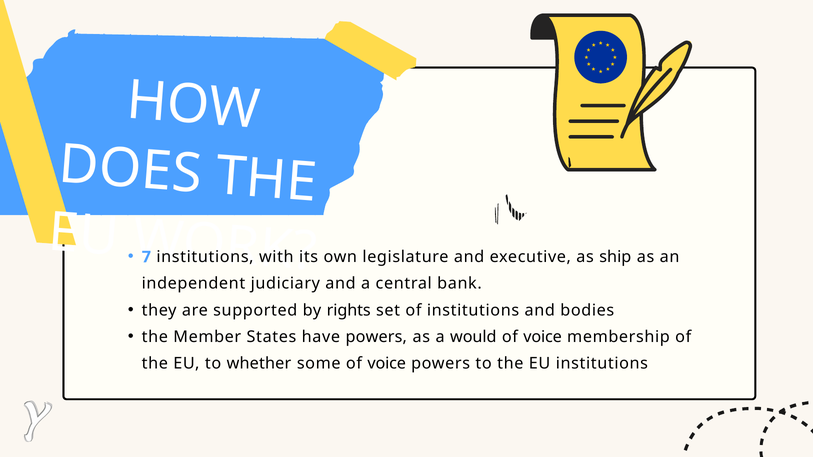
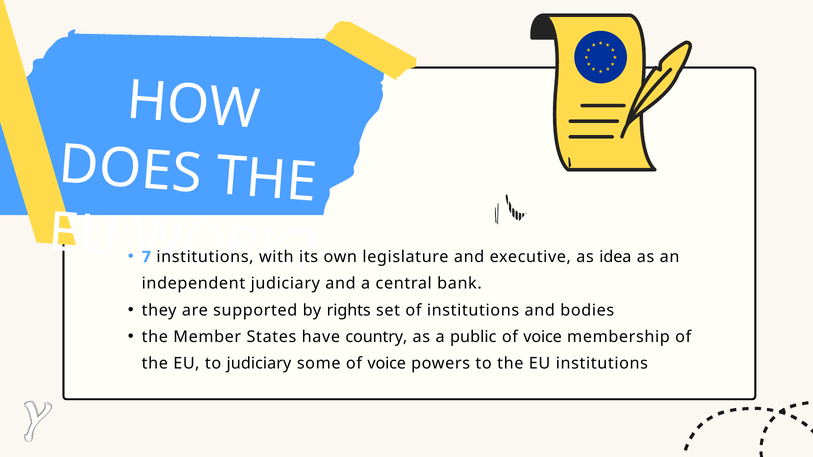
ship: ship -> idea
have powers: powers -> country
would: would -> public
to whether: whether -> judiciary
